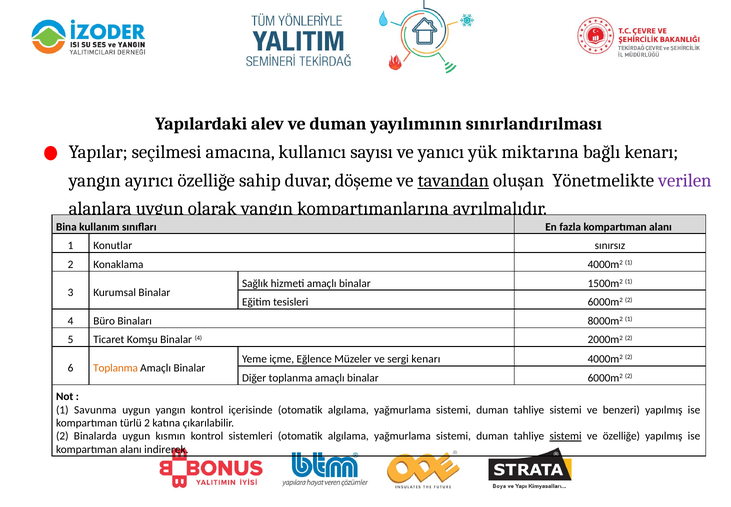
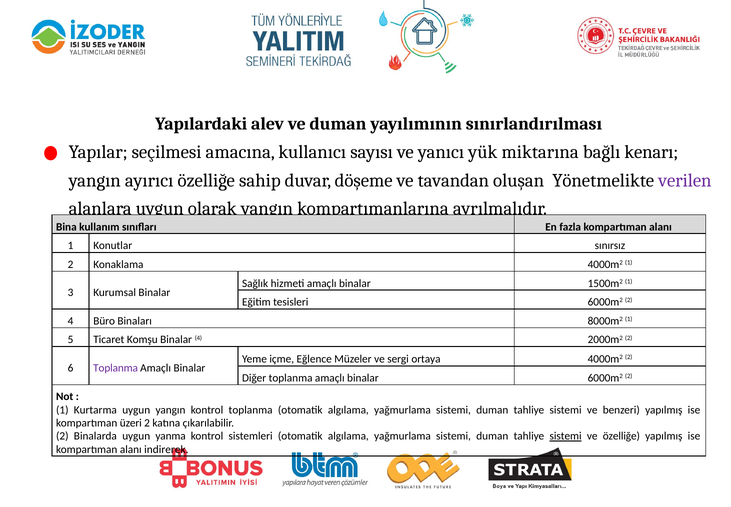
tavandan underline: present -> none
sergi kenarı: kenarı -> ortaya
Toplanma at (116, 368) colour: orange -> purple
Savunma: Savunma -> Kurtarma
kontrol içerisinde: içerisinde -> toplanma
türlü: türlü -> üzeri
kısmın: kısmın -> yanma
